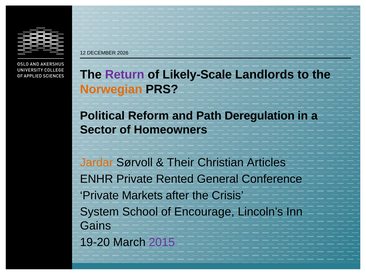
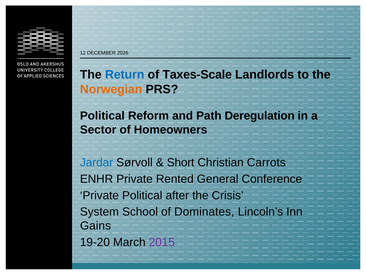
Return colour: purple -> blue
Likely-Scale: Likely-Scale -> Taxes-Scale
Jardar colour: orange -> blue
Their: Their -> Short
Articles: Articles -> Carrots
Private Markets: Markets -> Political
Encourage: Encourage -> Dominates
